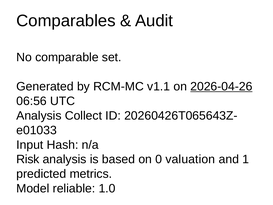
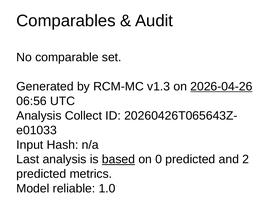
v1.1: v1.1 -> v1.3
Risk: Risk -> Last
based underline: none -> present
0 valuation: valuation -> predicted
1: 1 -> 2
